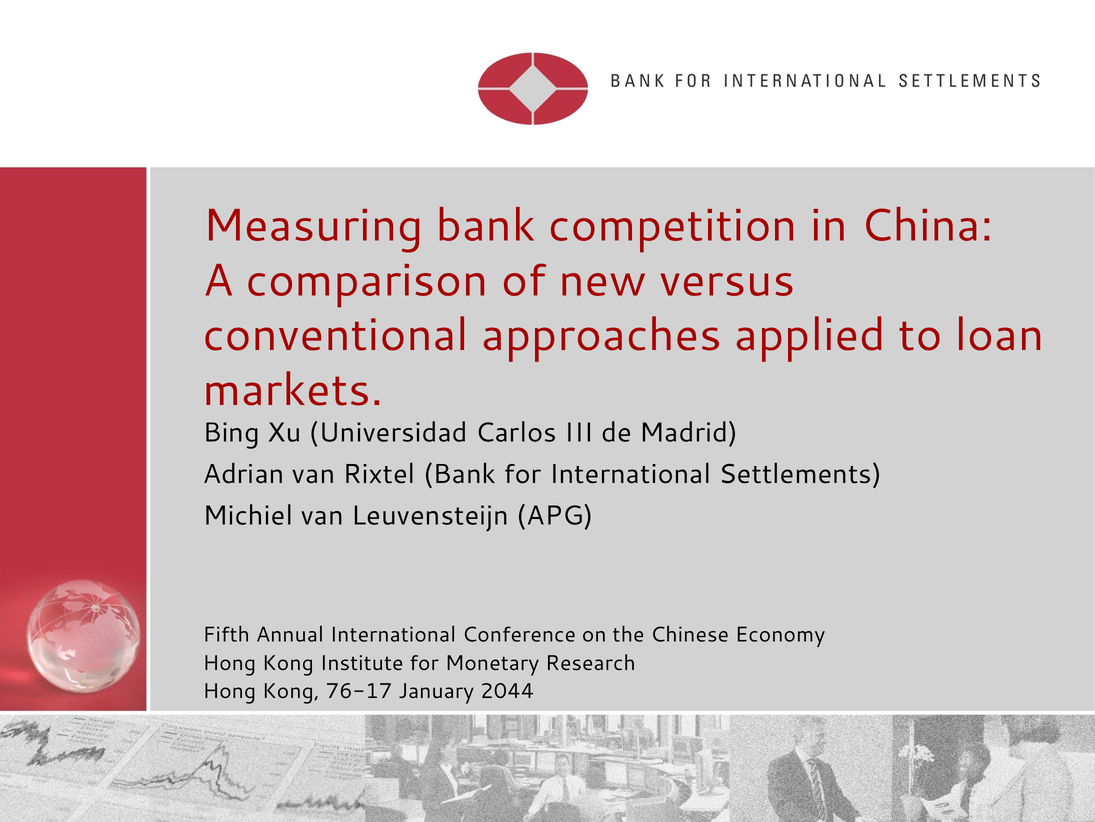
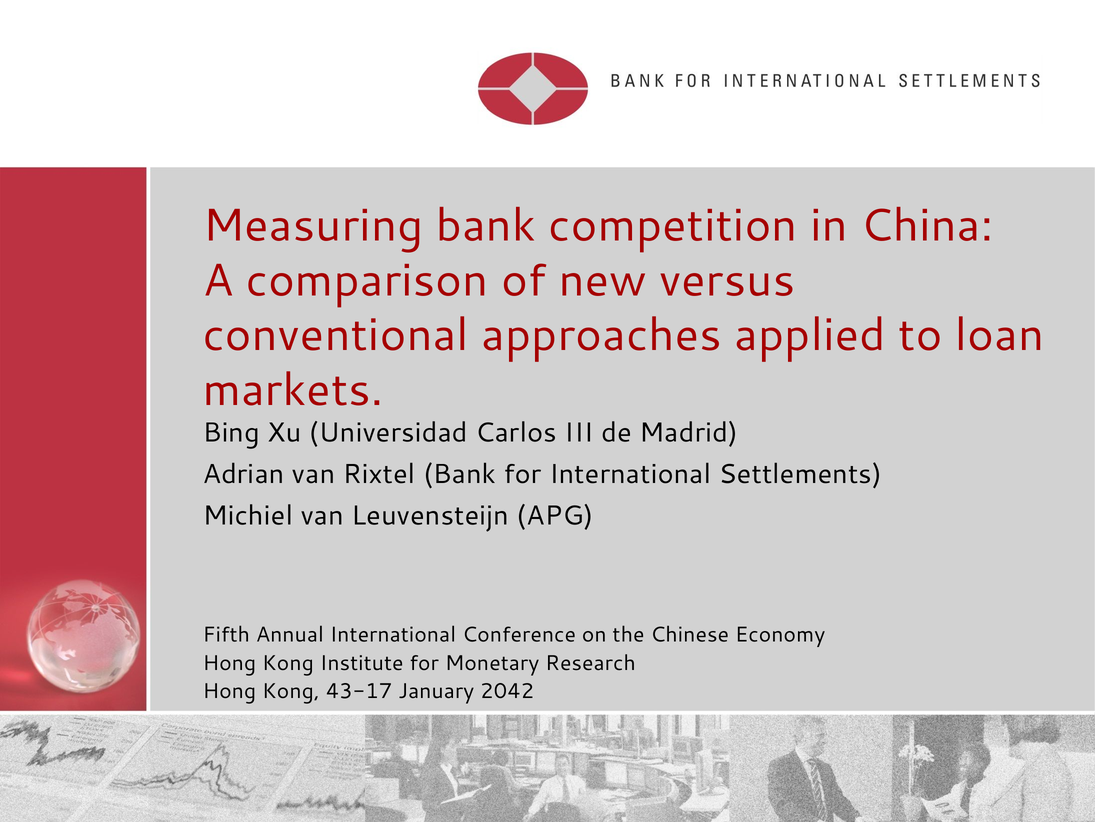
76-17: 76-17 -> 43-17
2044: 2044 -> 2042
